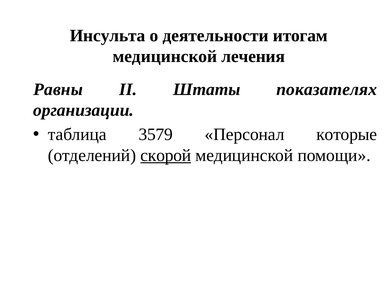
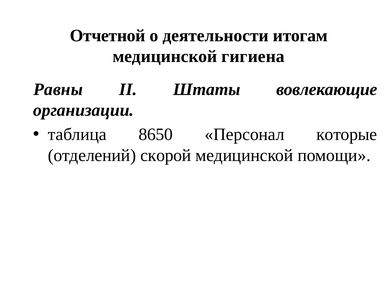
Инсульта: Инсульта -> Отчетной
лечения: лечения -> гигиена
показателях: показателях -> вовлекающие
3579: 3579 -> 8650
скорой underline: present -> none
